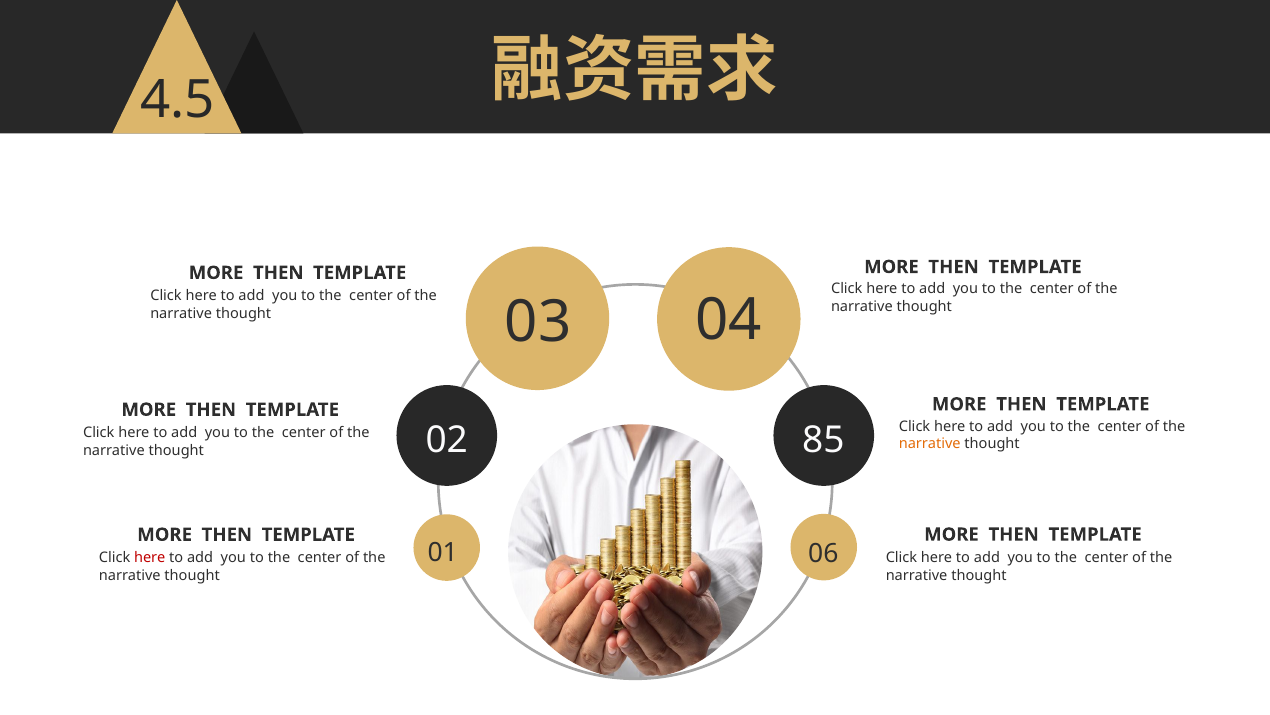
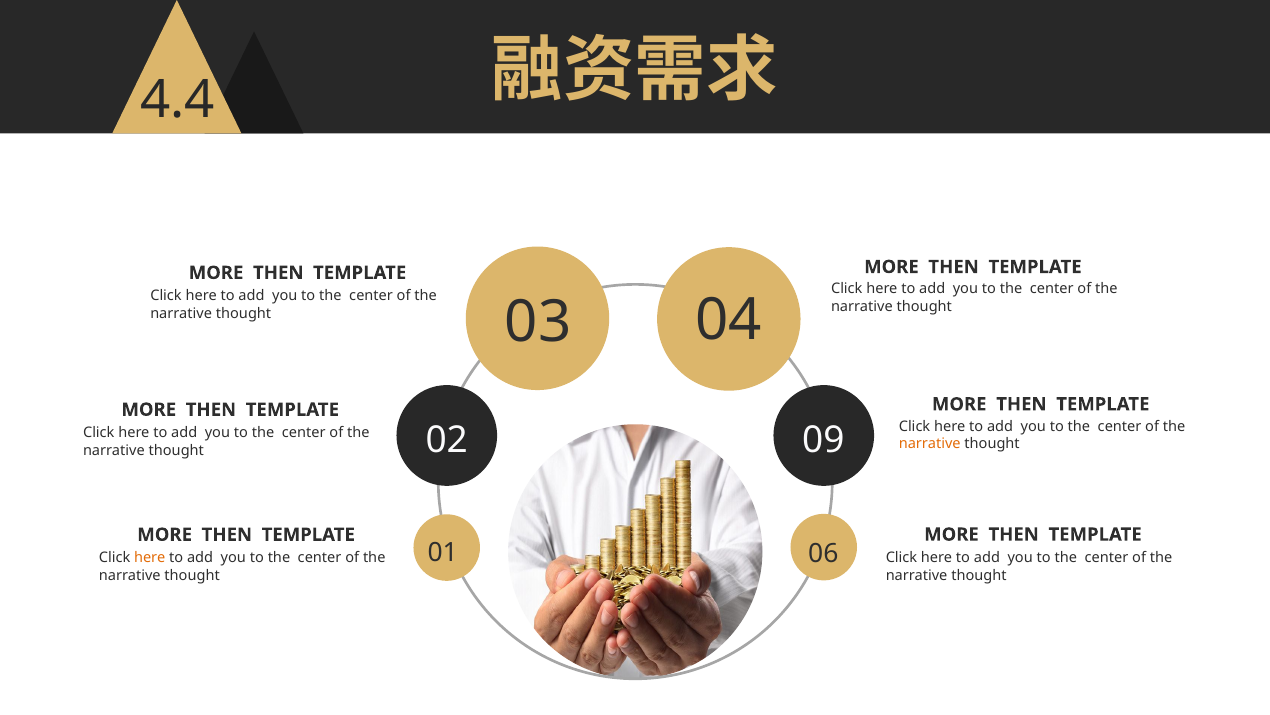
4.5: 4.5 -> 4.4
85: 85 -> 09
here at (150, 558) colour: red -> orange
